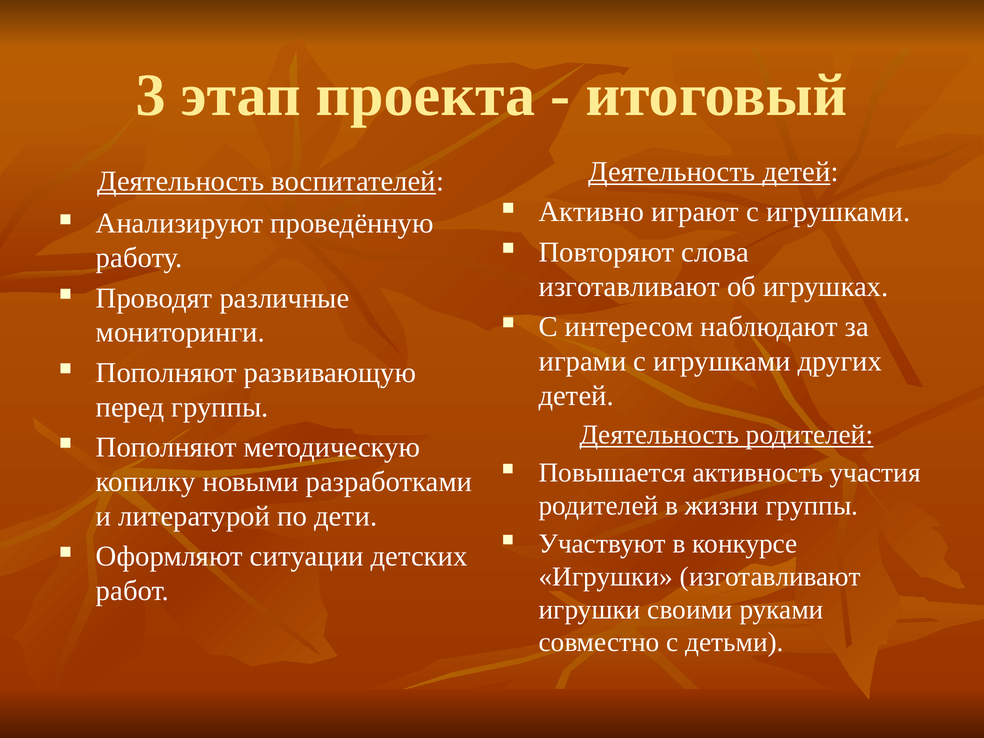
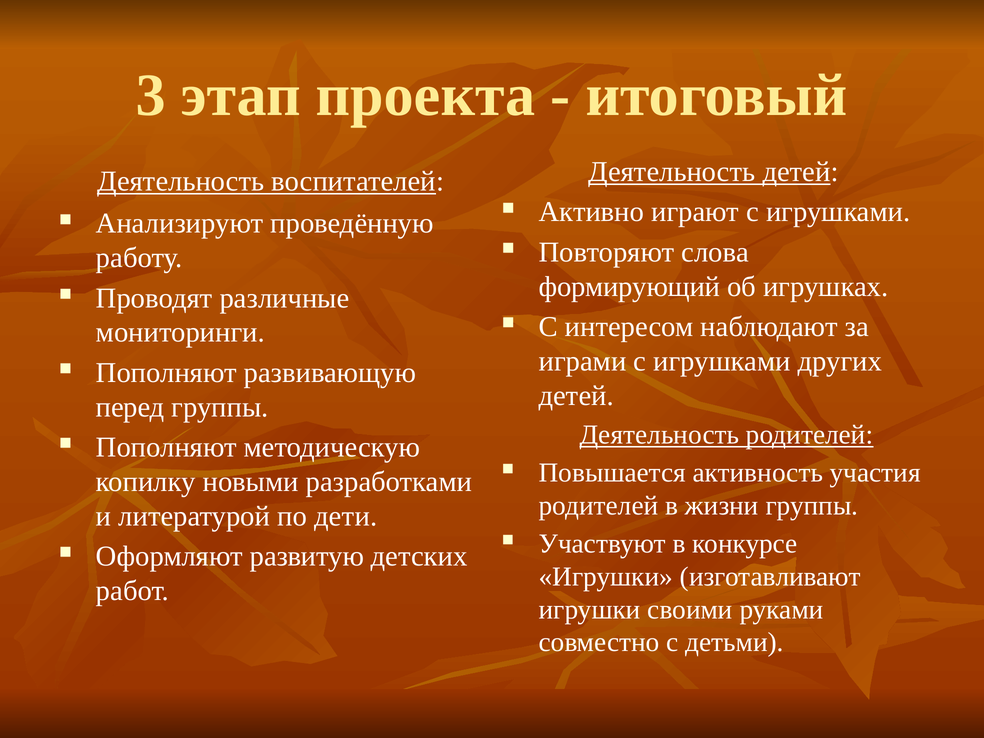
изготавливают at (629, 287): изготавливают -> формирующий
ситуации: ситуации -> развитую
